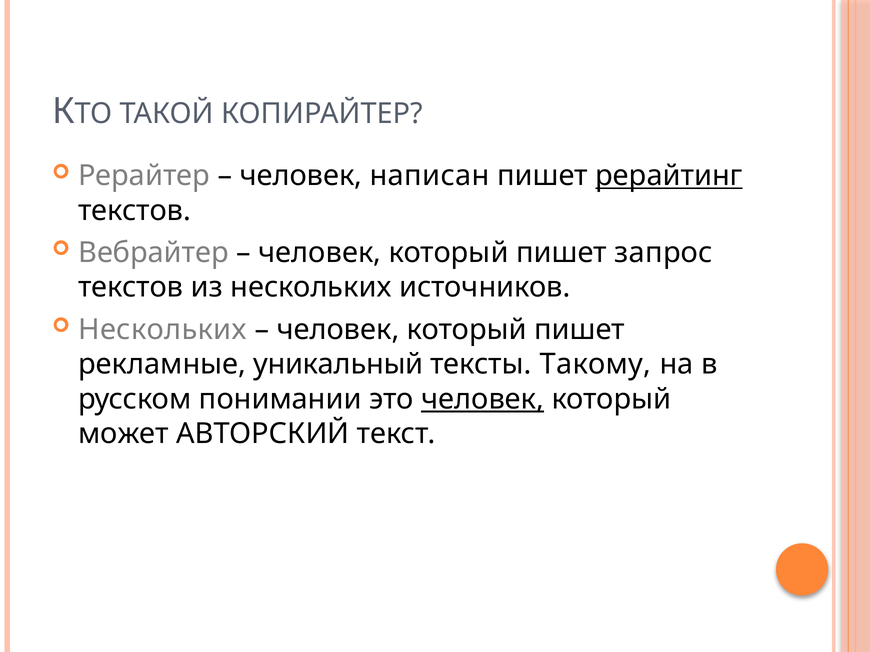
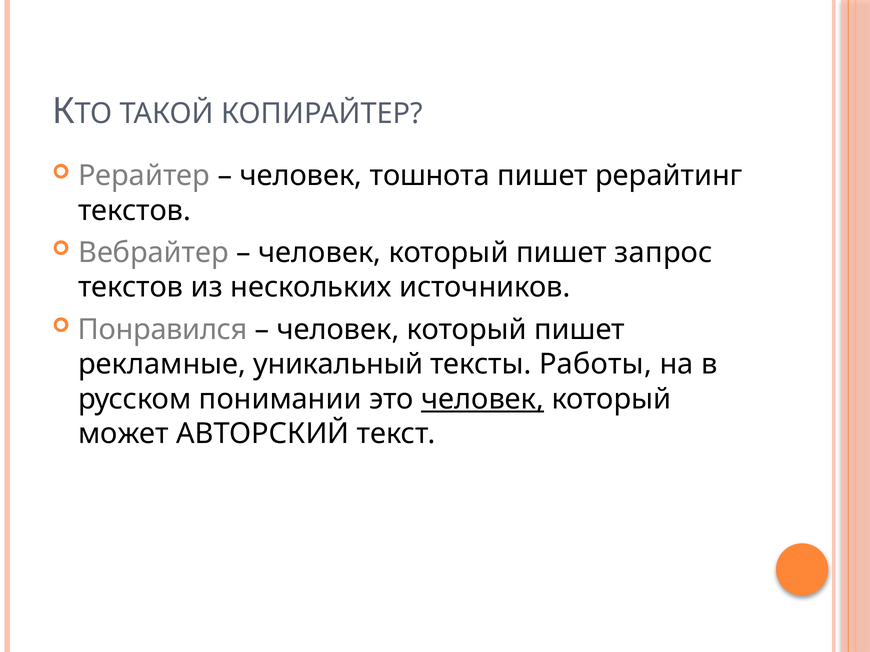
написан: написан -> тошнота
рерайтинг underline: present -> none
Нескольких at (162, 330): Нескольких -> Понравился
Такому: Такому -> Работы
